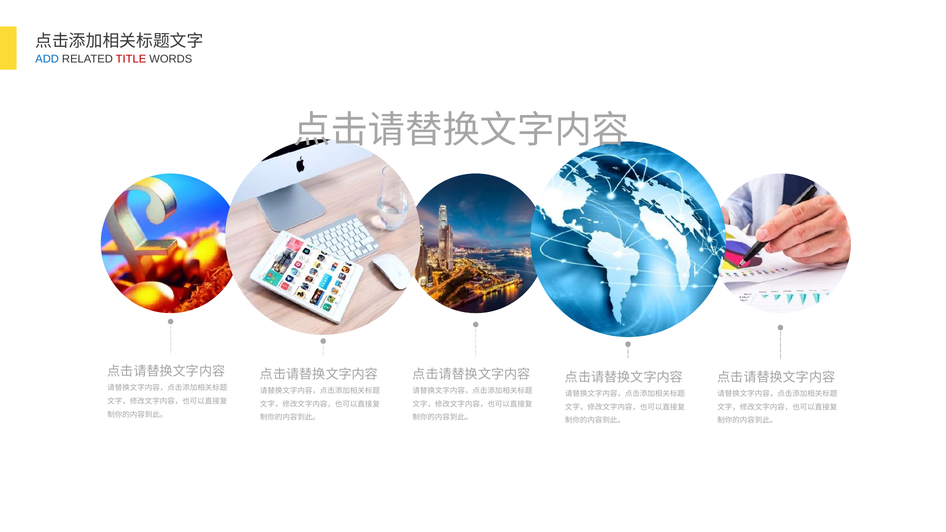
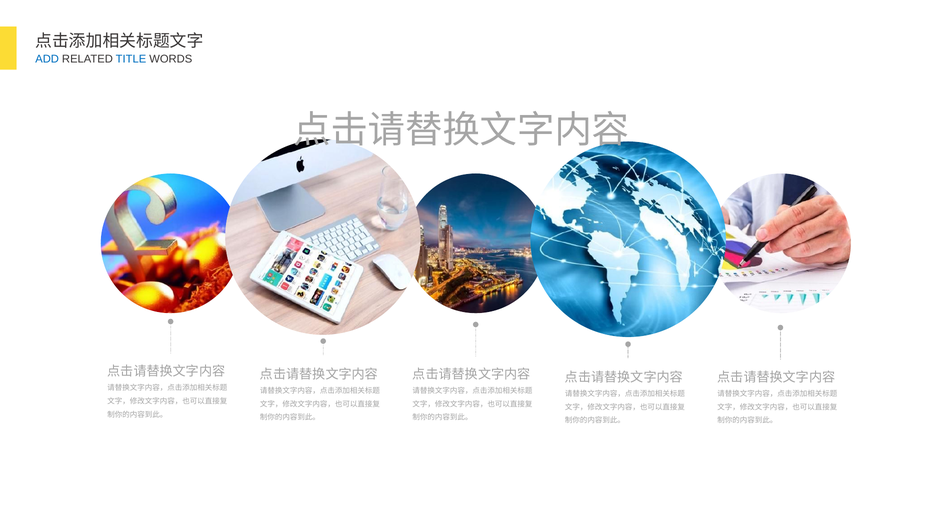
TITLE colour: red -> blue
